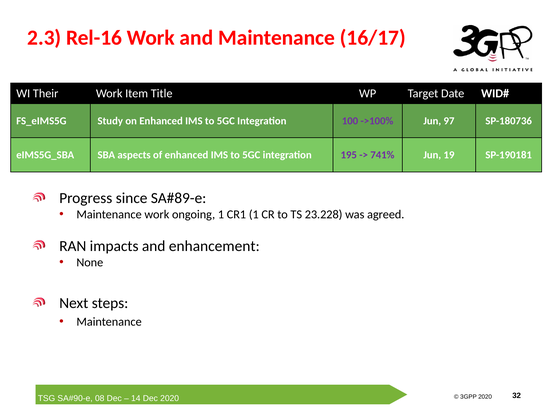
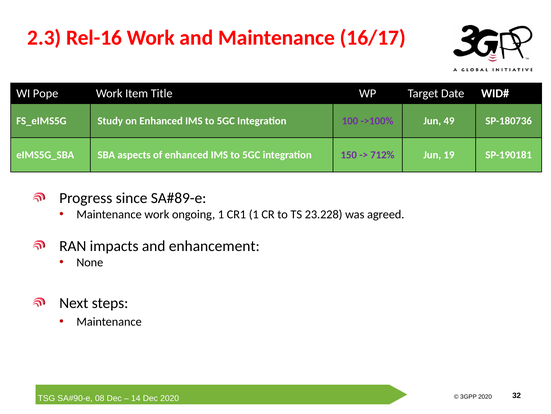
Their: Their -> Pope
97: 97 -> 49
195: 195 -> 150
741%: 741% -> 712%
